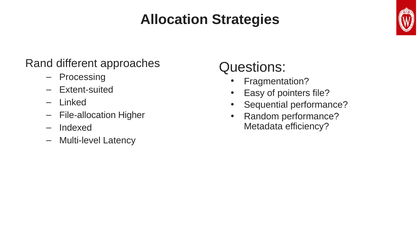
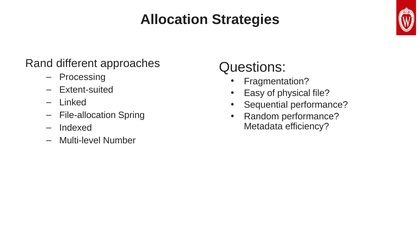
pointers: pointers -> physical
Higher: Higher -> Spring
Latency: Latency -> Number
